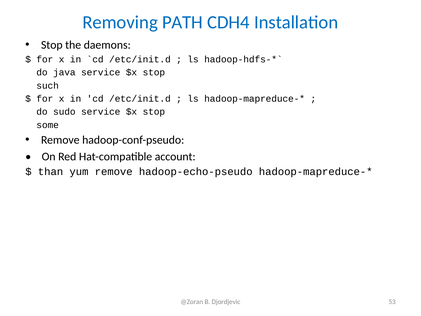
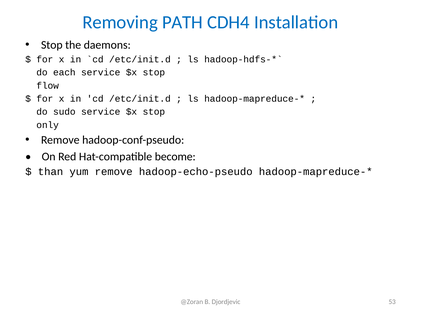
java: java -> each
such: such -> flow
some: some -> only
account: account -> become
